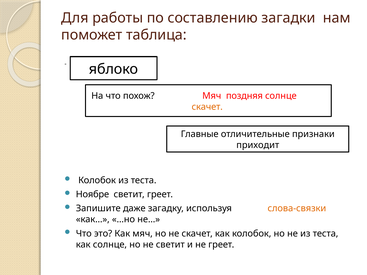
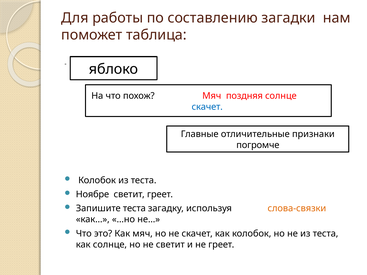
скачет at (207, 107) colour: orange -> blue
приходит: приходит -> погромче
Запишите даже: даже -> теста
